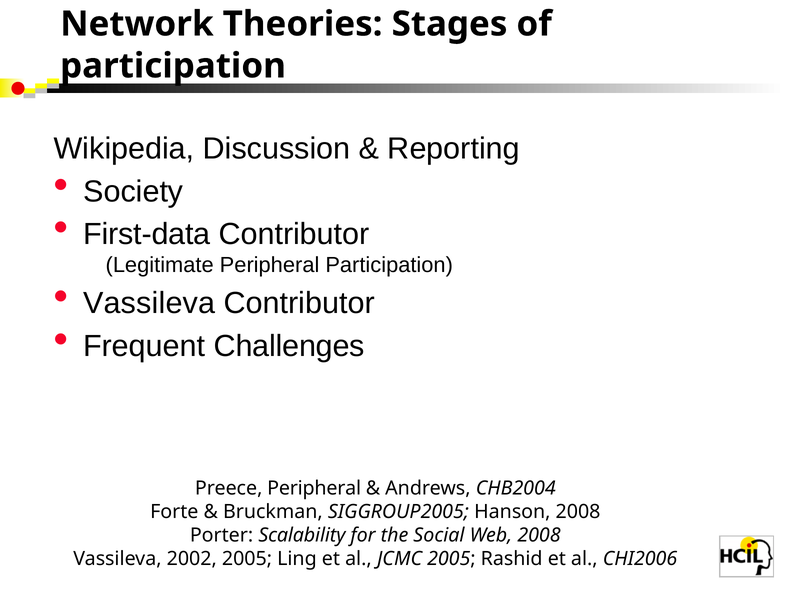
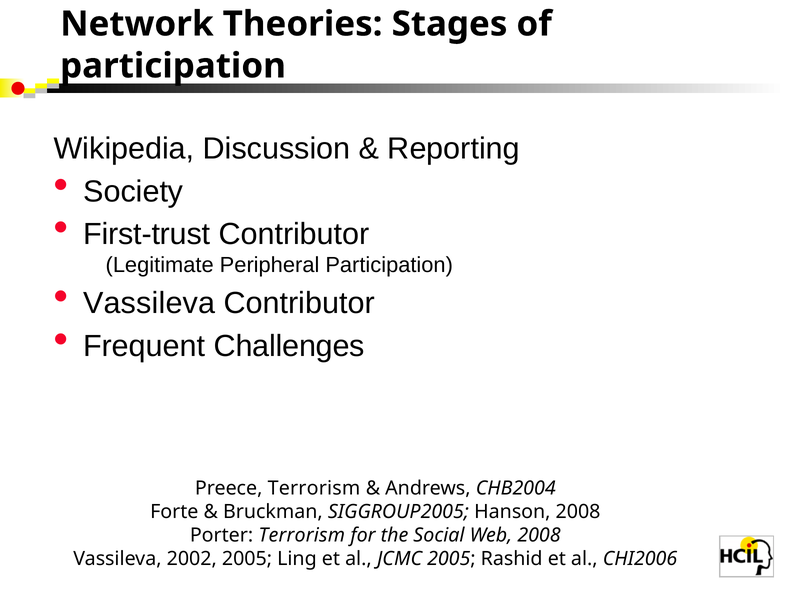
First-data: First-data -> First-trust
Preece Peripheral: Peripheral -> Terrorism
Porter Scalability: Scalability -> Terrorism
